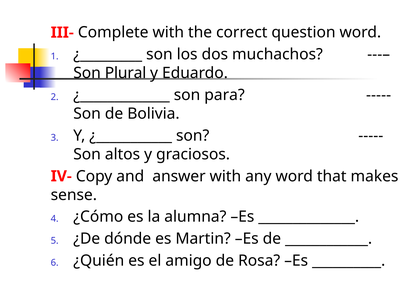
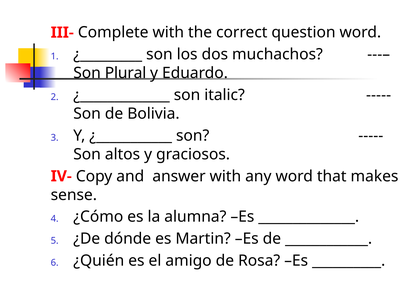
para: para -> italic
